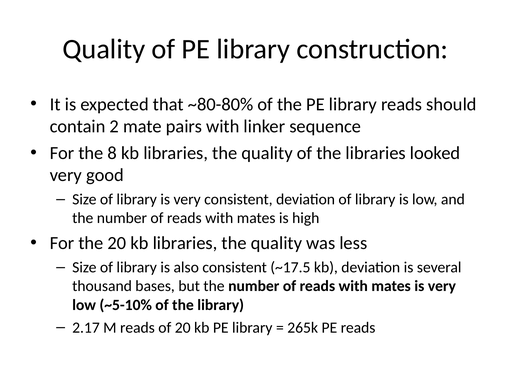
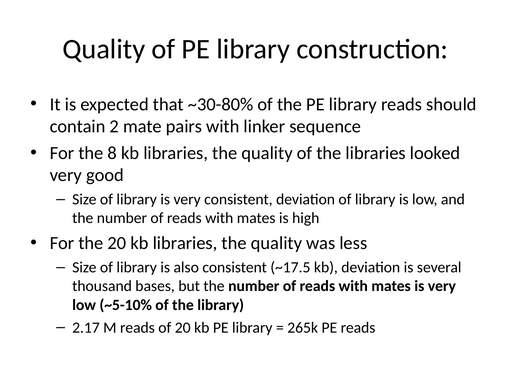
~80-80%: ~80-80% -> ~30-80%
